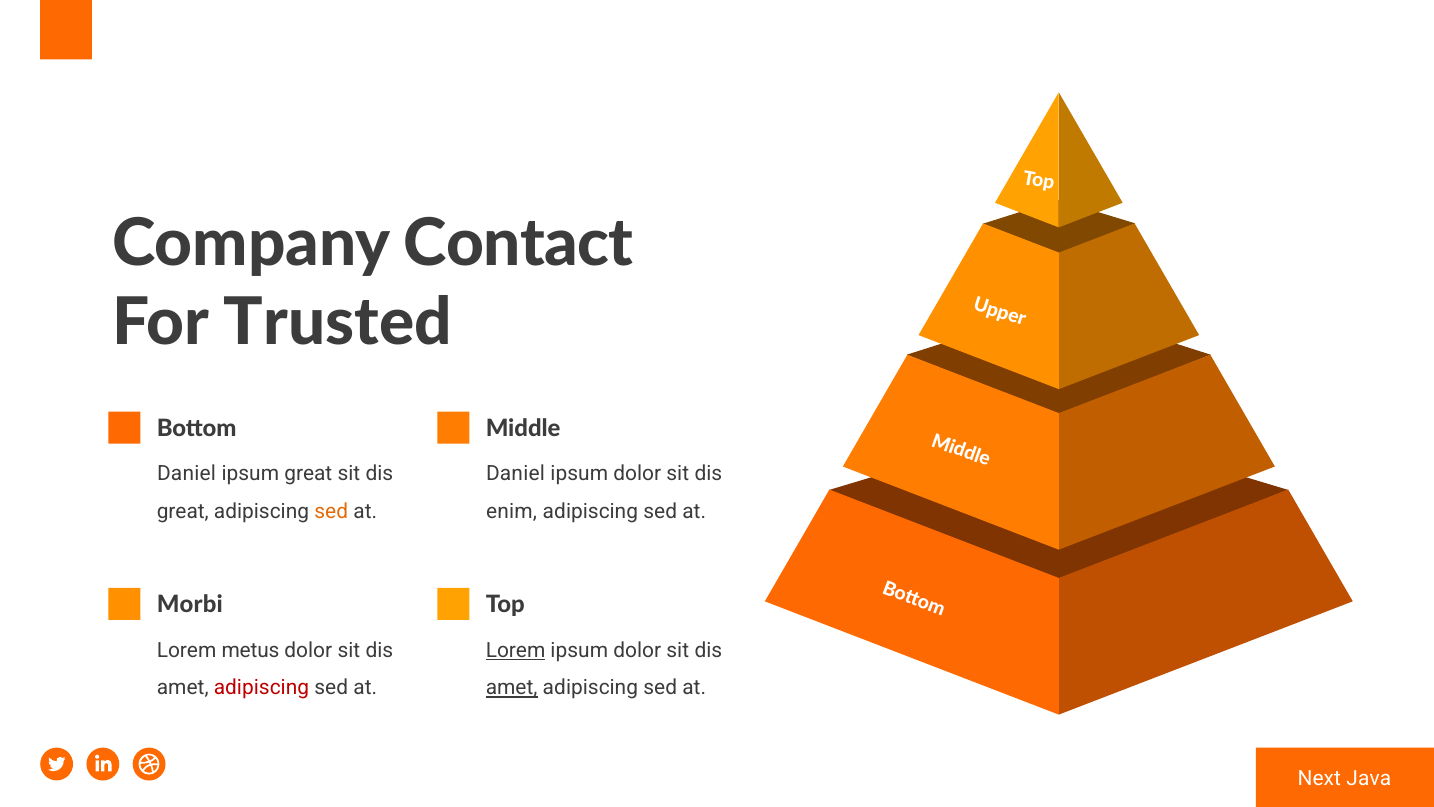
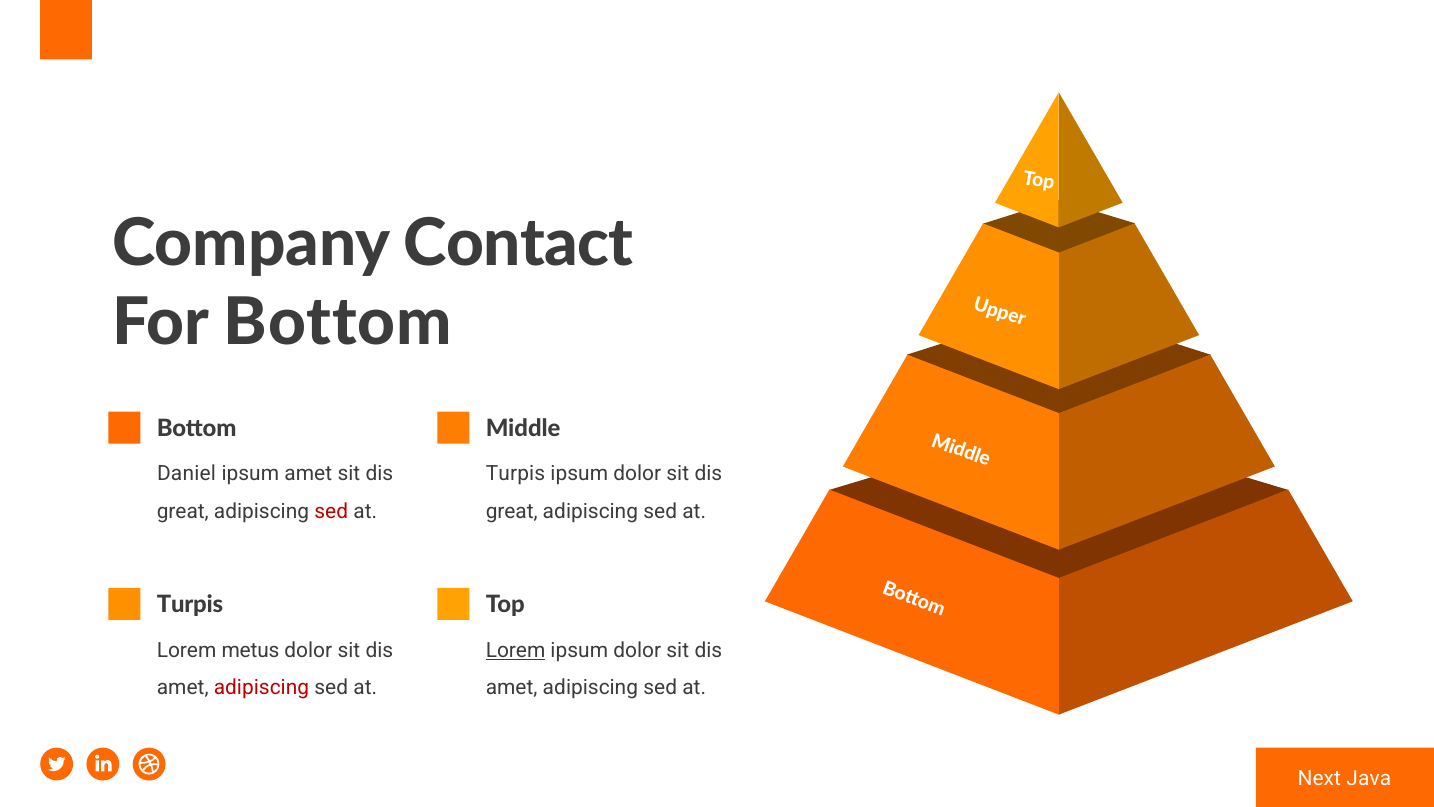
For Trusted: Trusted -> Bottom
ipsum great: great -> amet
Daniel at (515, 474): Daniel -> Turpis
sed at (331, 511) colour: orange -> red
enim at (512, 511): enim -> great
Morbi at (190, 605): Morbi -> Turpis
amet at (512, 688) underline: present -> none
